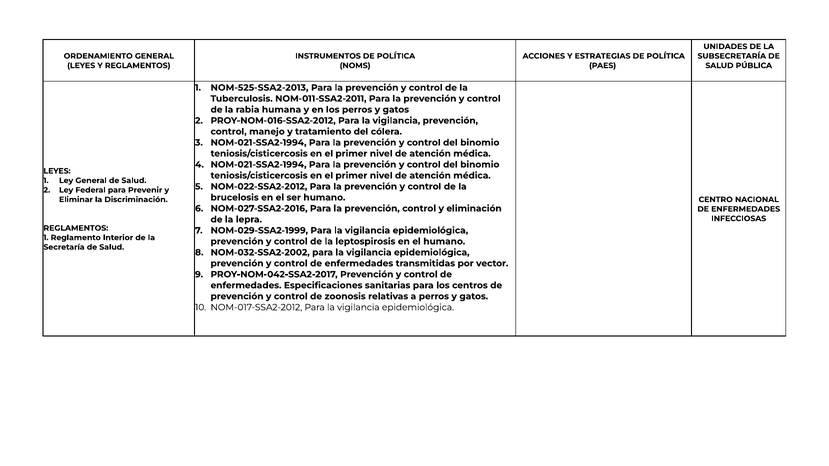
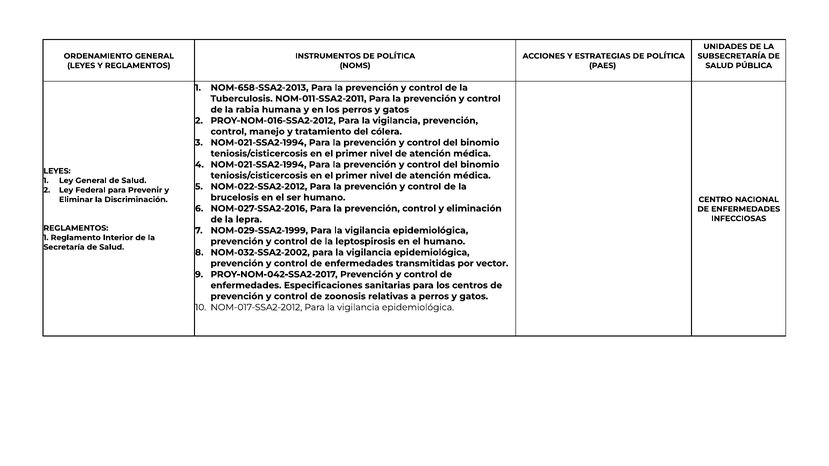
NOM-525-SSA2-2013: NOM-525-SSA2-2013 -> NOM-658-SSA2-2013
